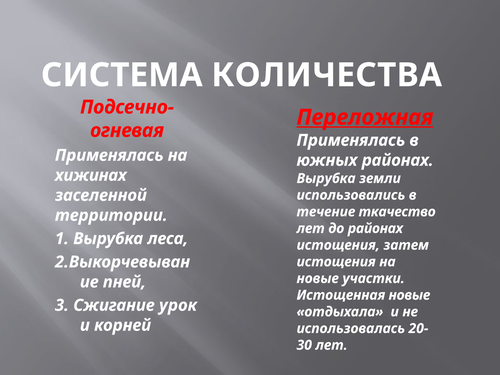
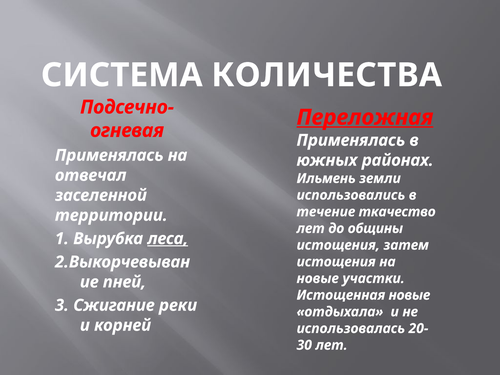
хижинах: хижинах -> отвечал
Вырубка at (326, 178): Вырубка -> Ильмень
до районах: районах -> общины
леса underline: none -> present
урок: урок -> реки
